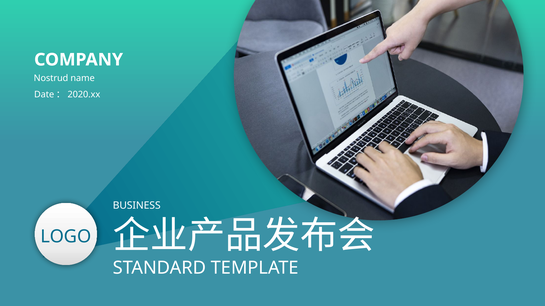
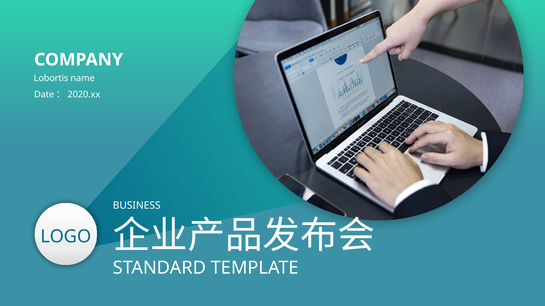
Nostrud: Nostrud -> Lobortis
